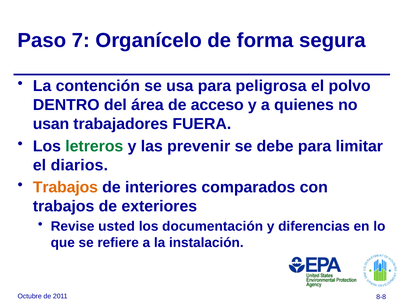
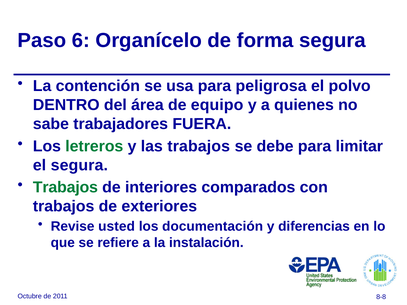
7: 7 -> 6
acceso: acceso -> equipo
usan: usan -> sabe
las prevenir: prevenir -> trabajos
el diarios: diarios -> segura
Trabajos at (65, 187) colour: orange -> green
